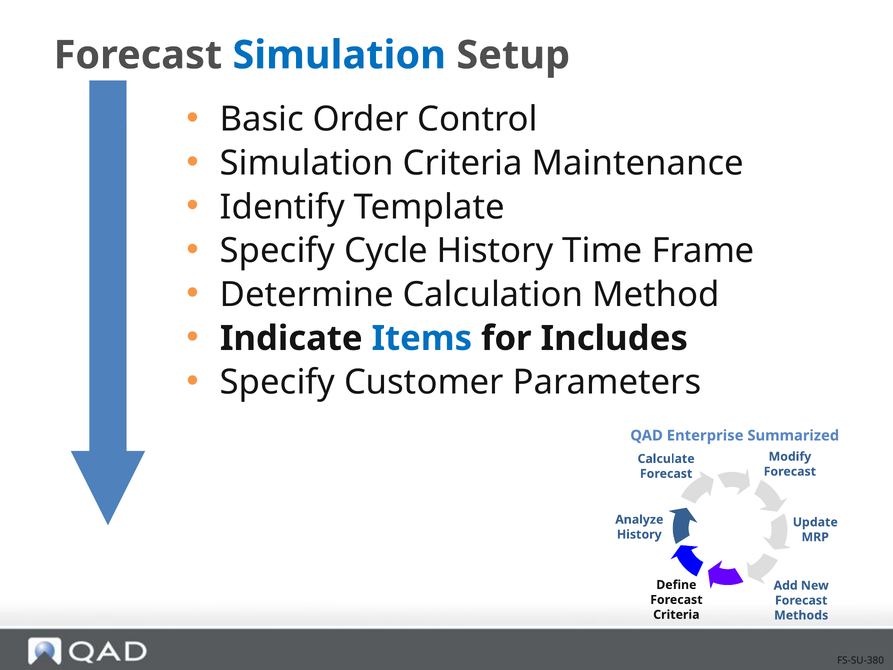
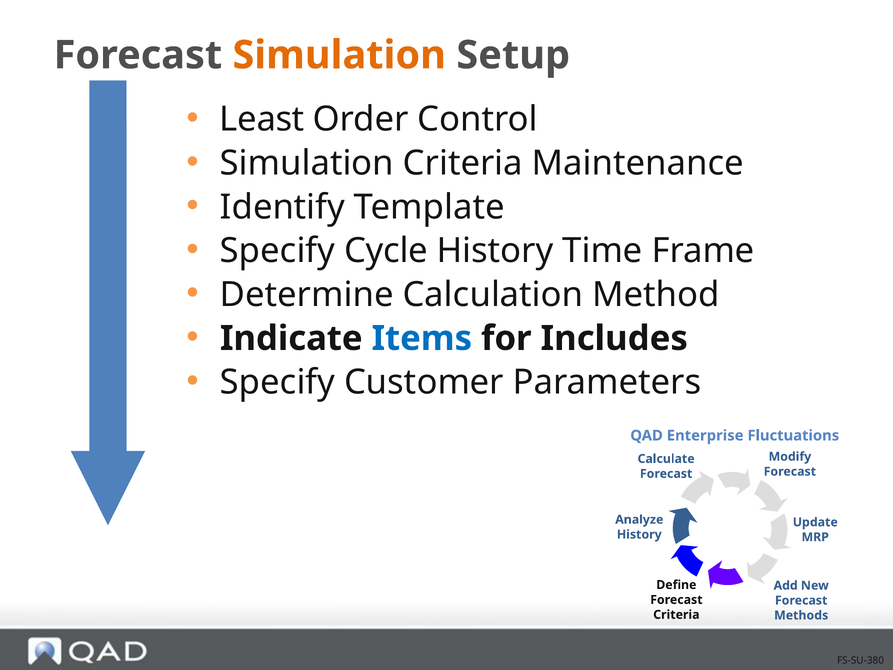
Simulation at (339, 55) colour: blue -> orange
Basic: Basic -> Least
Summarized: Summarized -> Fluctuations
